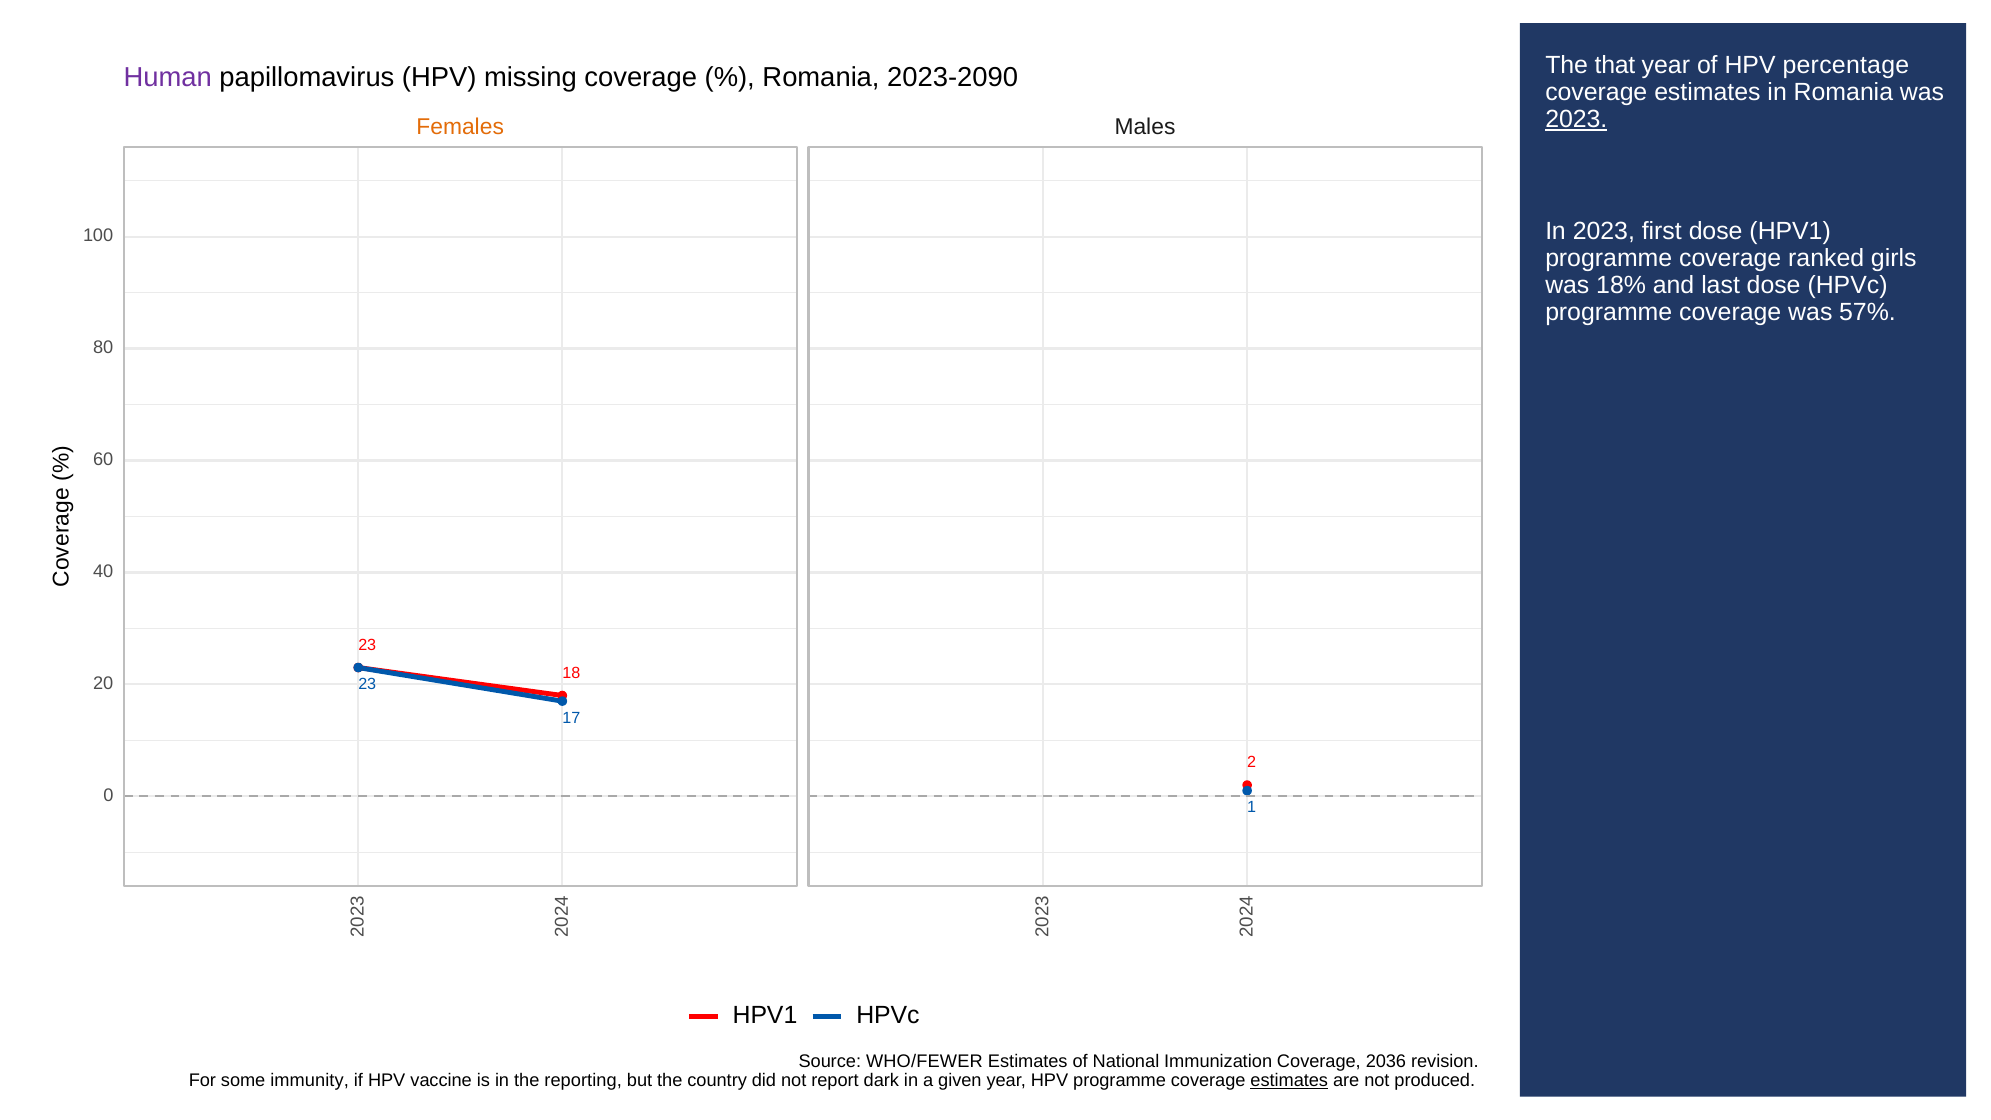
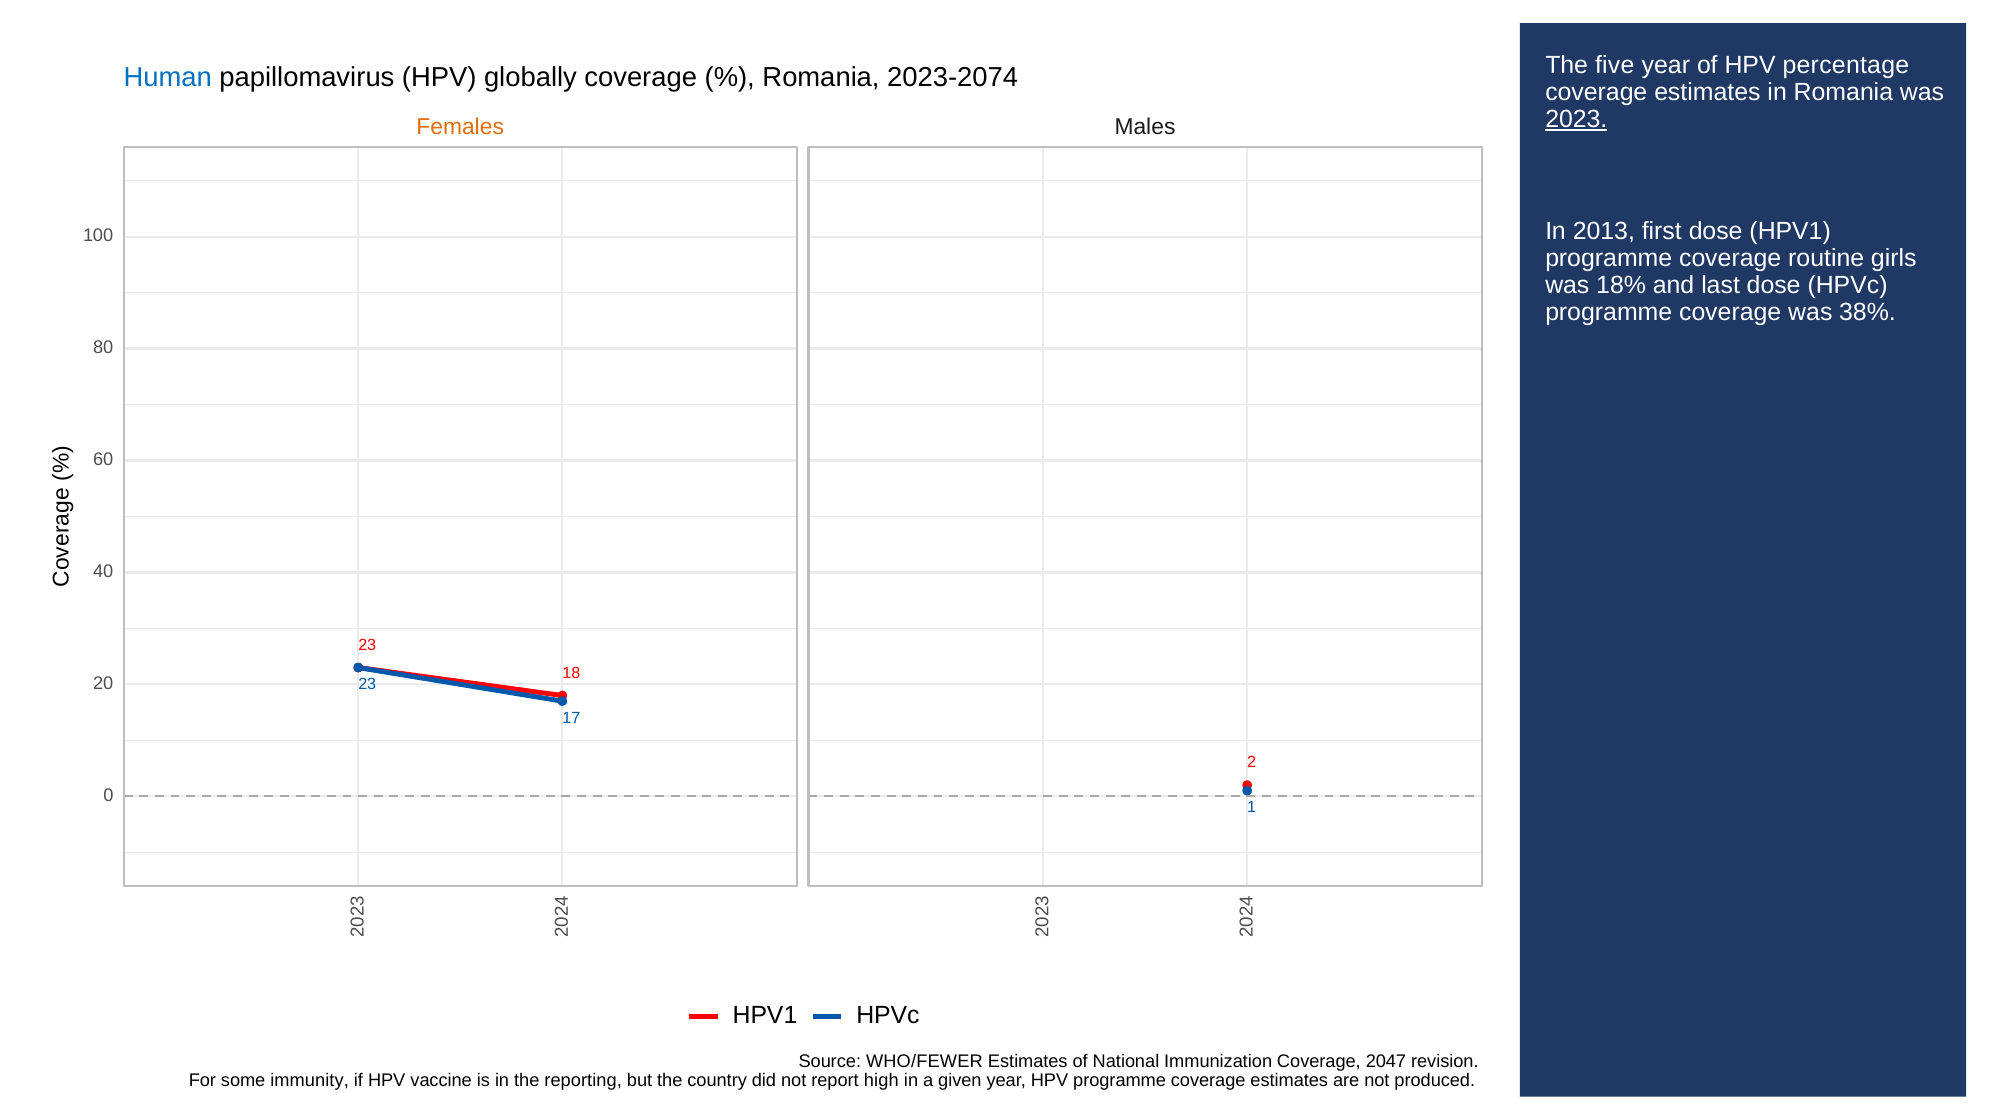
that: that -> five
Human colour: purple -> blue
missing: missing -> globally
2023-2090: 2023-2090 -> 2023-2074
In 2023: 2023 -> 2013
ranked: ranked -> routine
57%: 57% -> 38%
2036: 2036 -> 2047
dark: dark -> high
estimates at (1289, 1081) underline: present -> none
